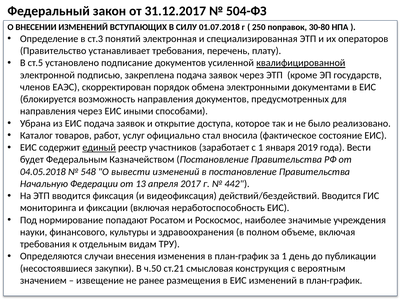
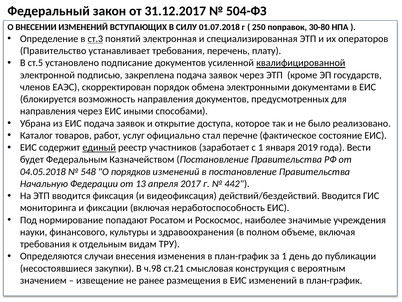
ст.3 underline: none -> present
вносила: вносила -> перечне
вывести: вывести -> порядков
ч.50: ч.50 -> ч.98
